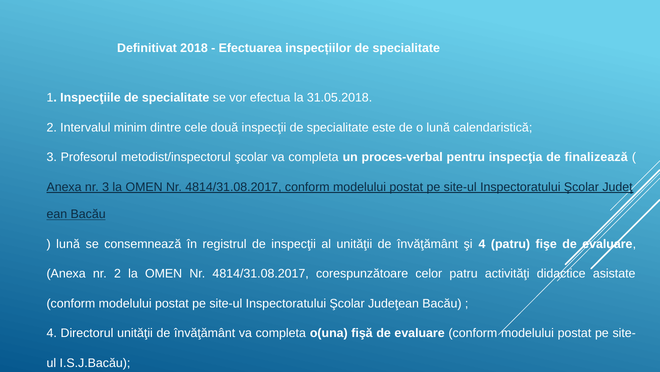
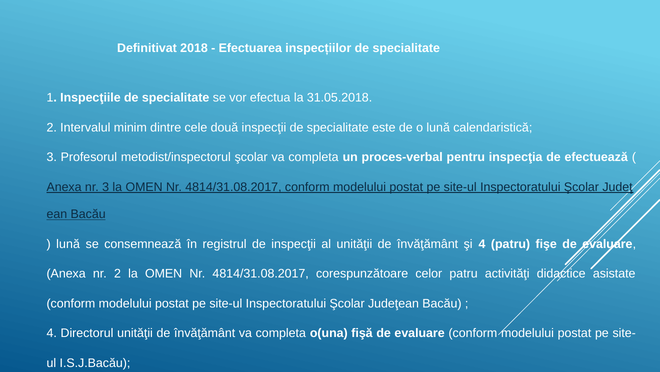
finalizează: finalizează -> efectuează
